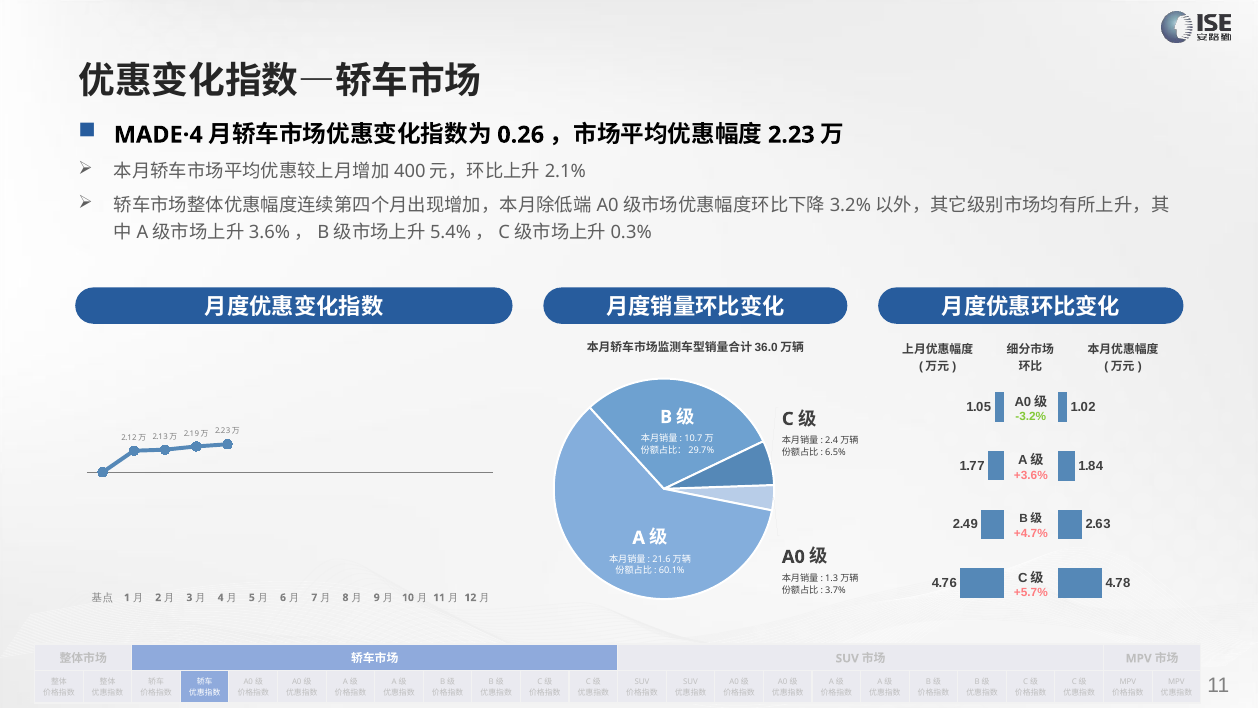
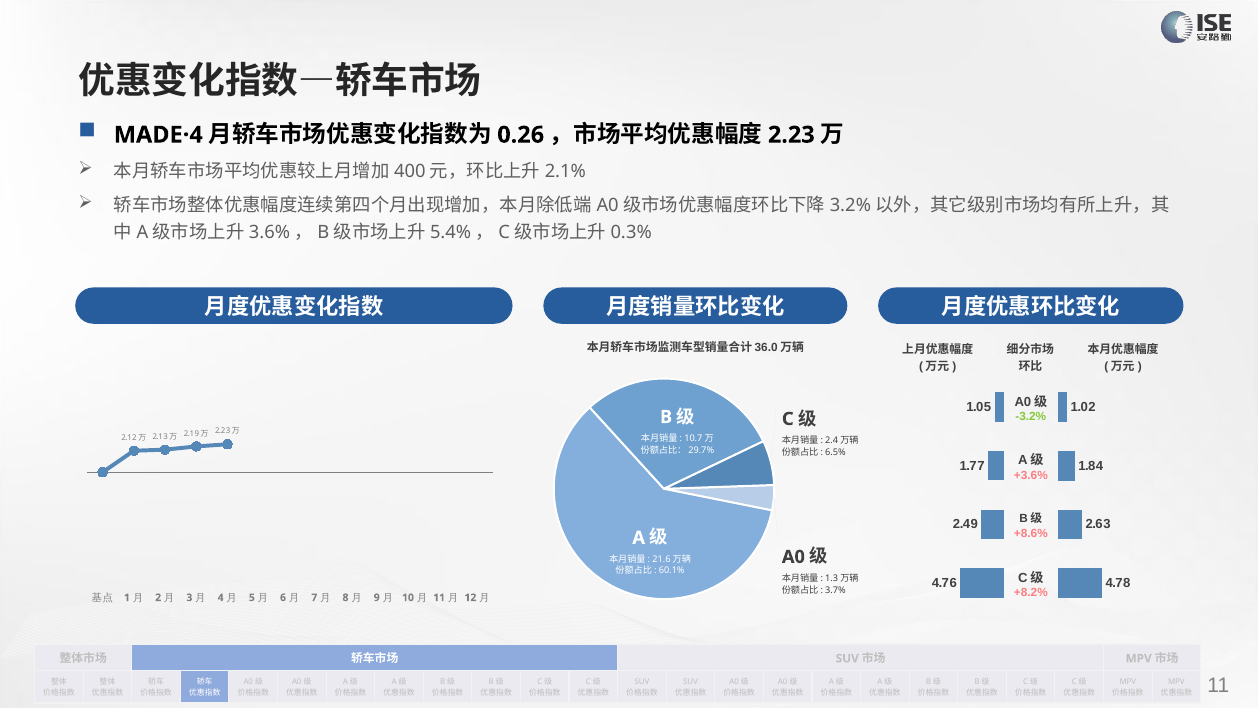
+4.7%: +4.7% -> +8.6%
+5.7%: +5.7% -> +8.2%
